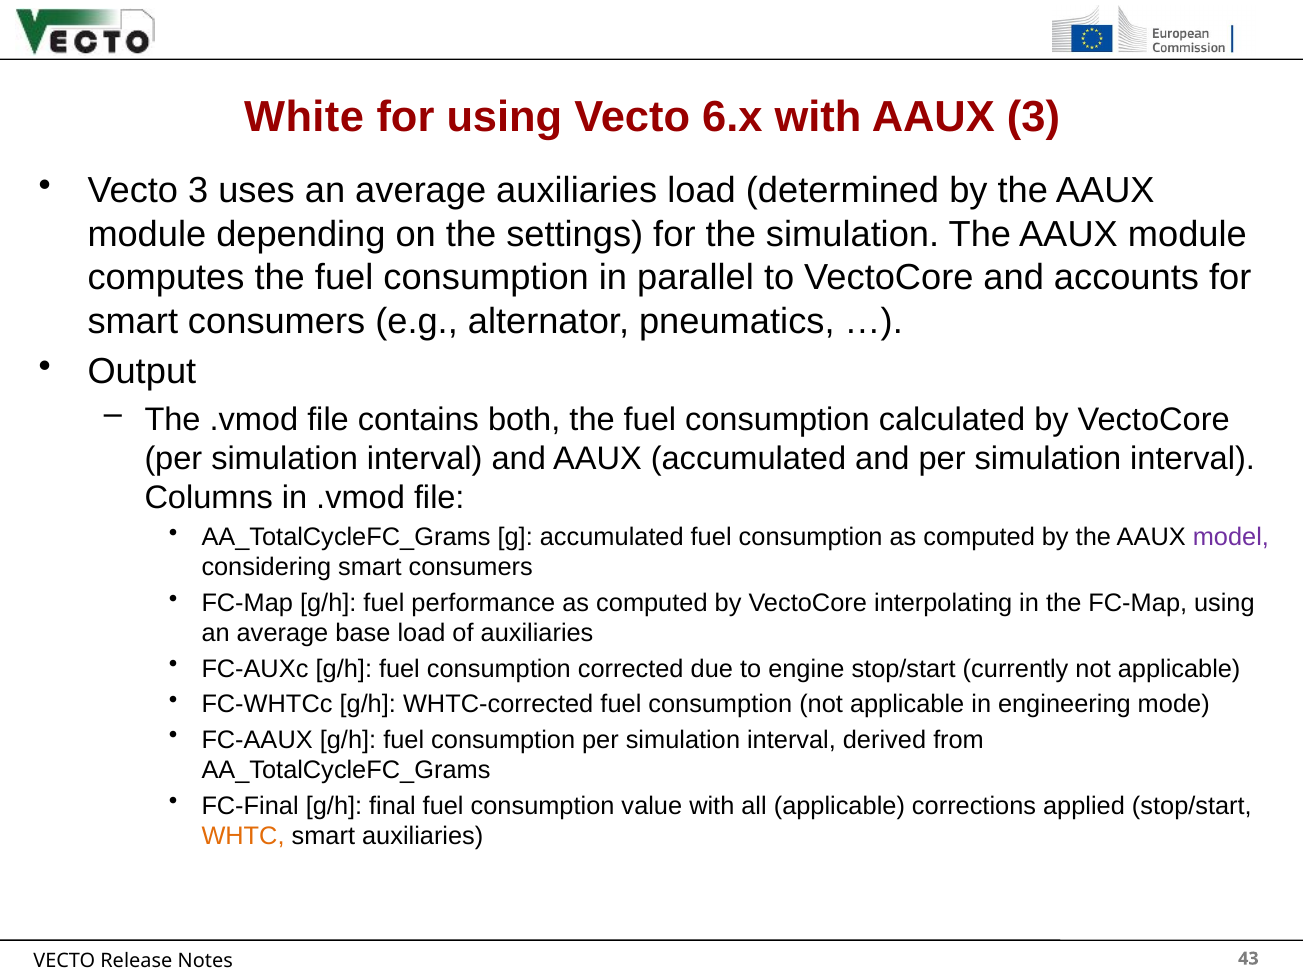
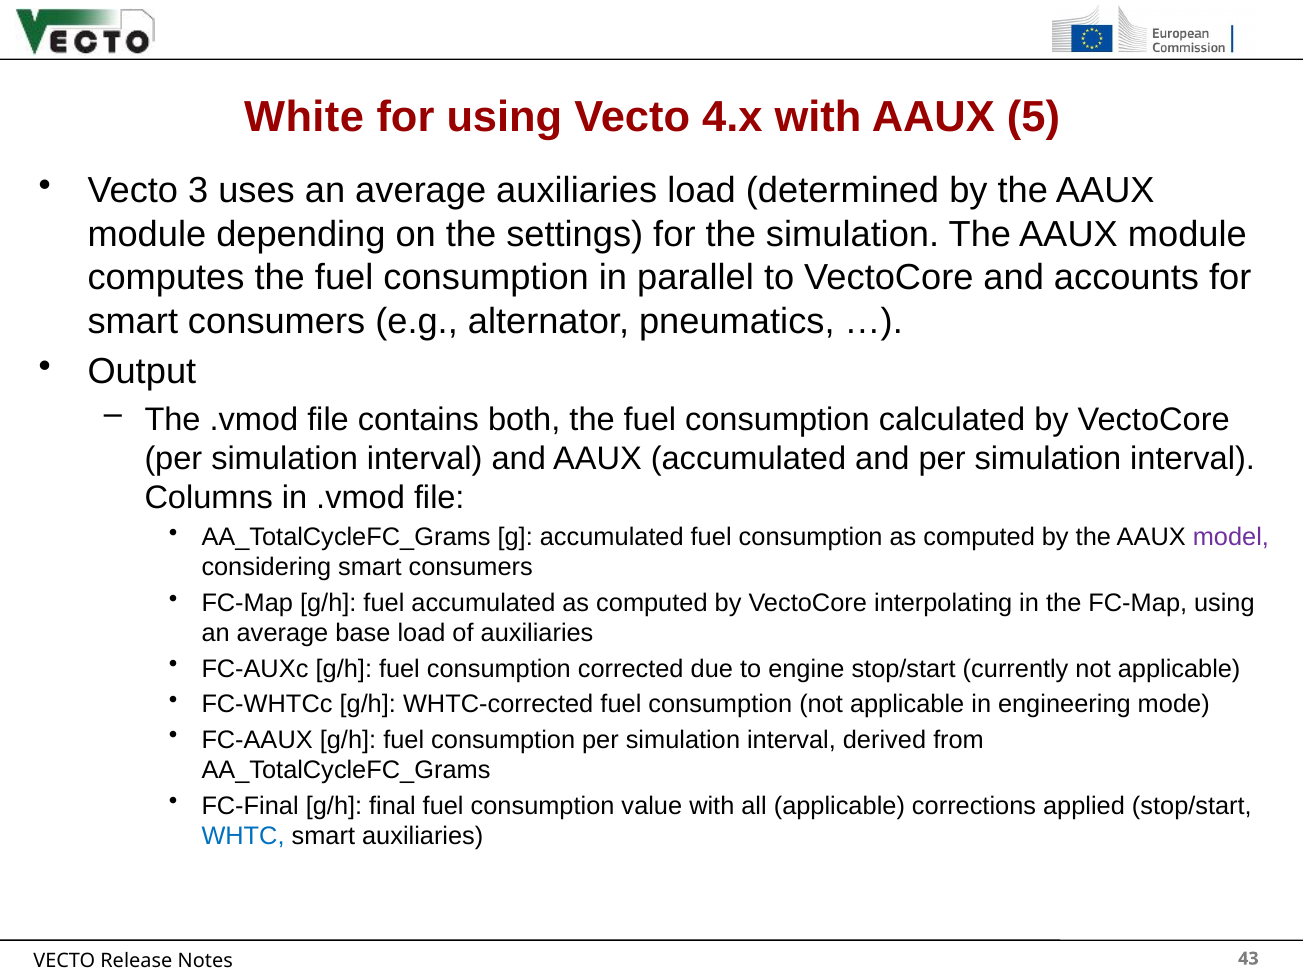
6.x: 6.x -> 4.x
AAUX 3: 3 -> 5
fuel performance: performance -> accumulated
WHTC colour: orange -> blue
